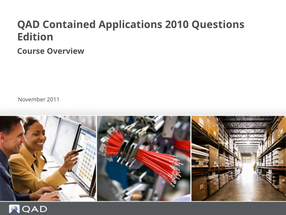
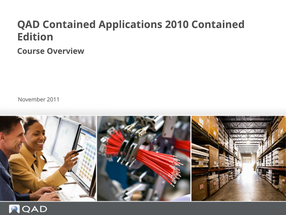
2010 Questions: Questions -> Contained
